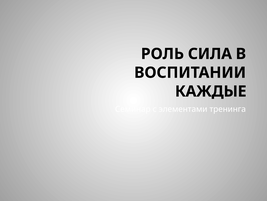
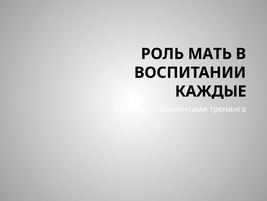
СИЛА: СИЛА -> МАТЬ
